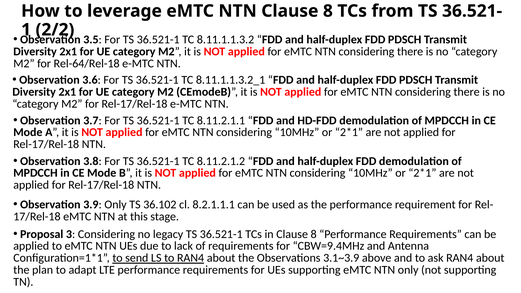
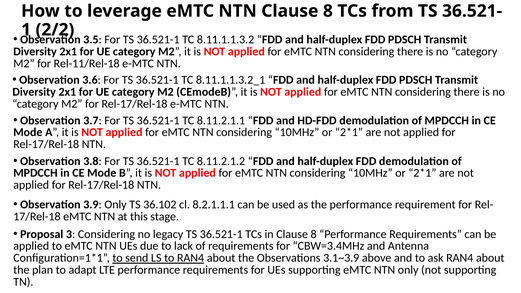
Rel-64/Rel-18: Rel-64/Rel-18 -> Rel-11/Rel-18
CBW=9.4MHz: CBW=9.4MHz -> CBW=3.4MHz
